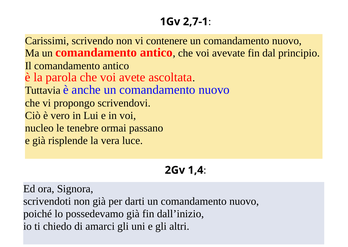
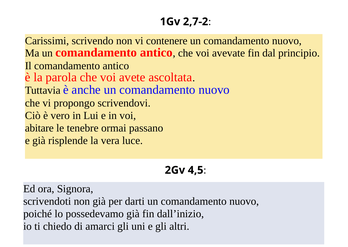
2,7-1: 2,7-1 -> 2,7-2
nucleo: nucleo -> abitare
1,4: 1,4 -> 4,5
